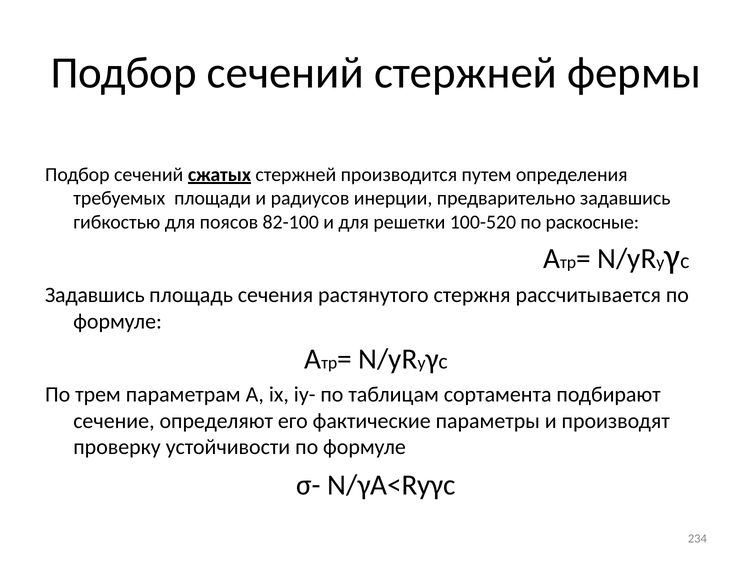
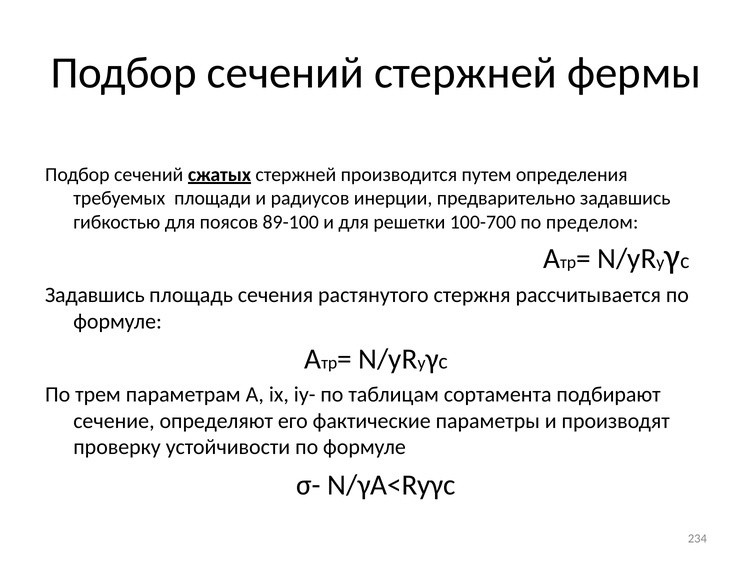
82-100: 82-100 -> 89-100
100-520: 100-520 -> 100-700
раскосные: раскосные -> пределом
